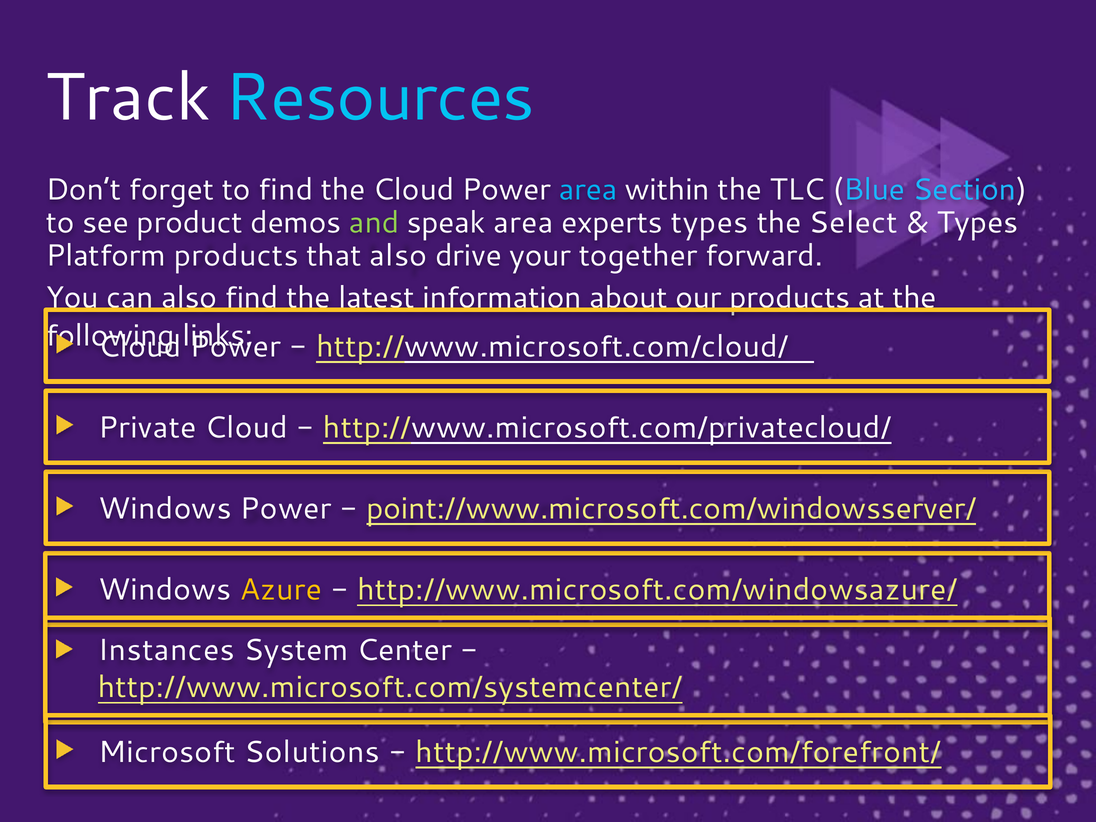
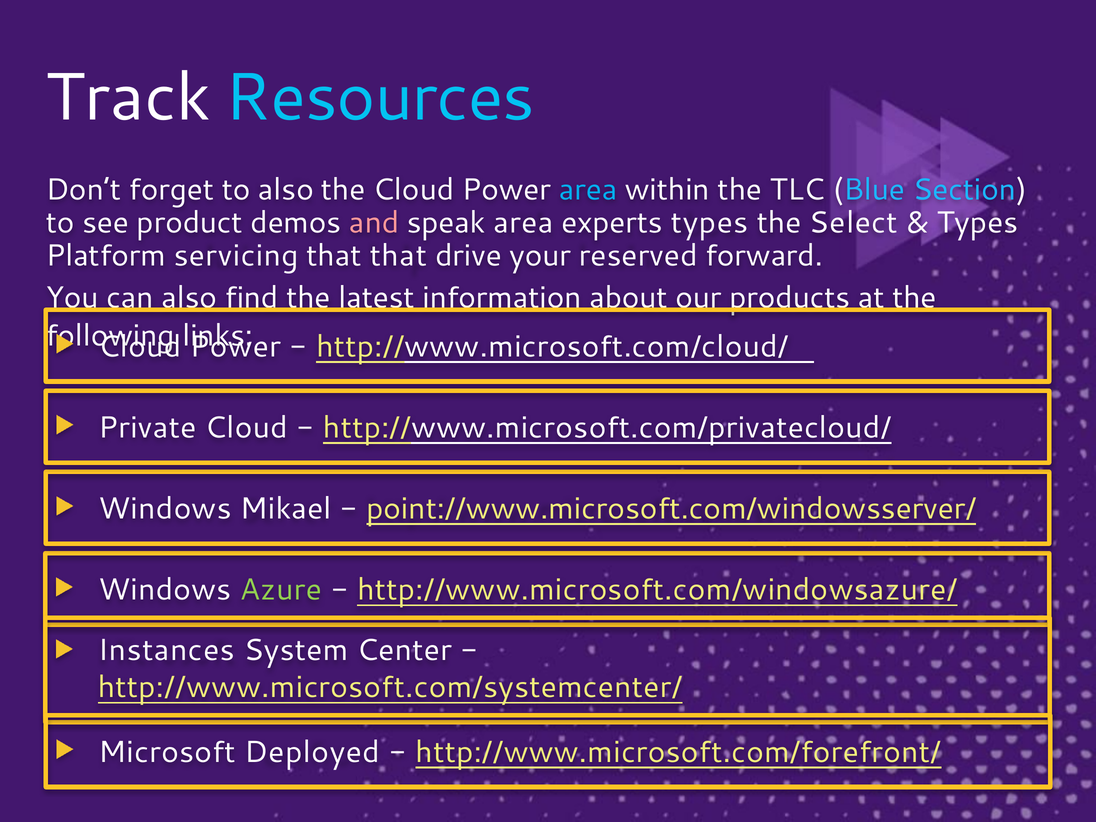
to find: find -> also
and colour: light green -> pink
Platform products: products -> servicing
that also: also -> that
together: together -> reserved
Windows Power: Power -> Mikael
Azure colour: yellow -> light green
Solutions: Solutions -> Deployed
